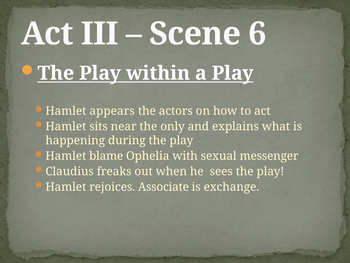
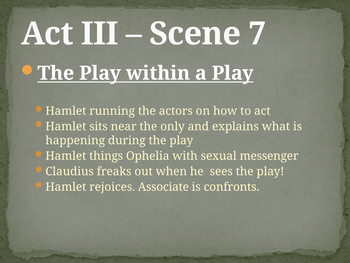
6: 6 -> 7
appears: appears -> running
blame: blame -> things
exchange: exchange -> confronts
